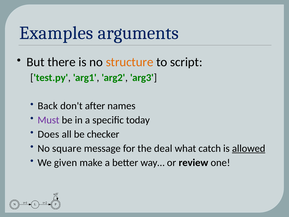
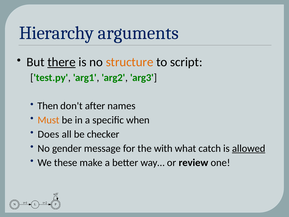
Examples: Examples -> Hierarchy
there underline: none -> present
Back: Back -> Then
Must colour: purple -> orange
today: today -> when
square: square -> gender
deal: deal -> with
given: given -> these
